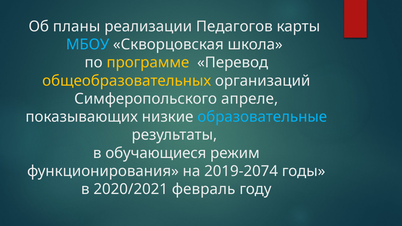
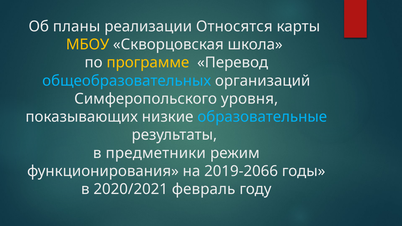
Педагогов: Педагогов -> Относятся
МБОУ colour: light blue -> yellow
общеобразовательных colour: yellow -> light blue
апреле: апреле -> уровня
обучающиеся: обучающиеся -> предметники
2019-2074: 2019-2074 -> 2019-2066
